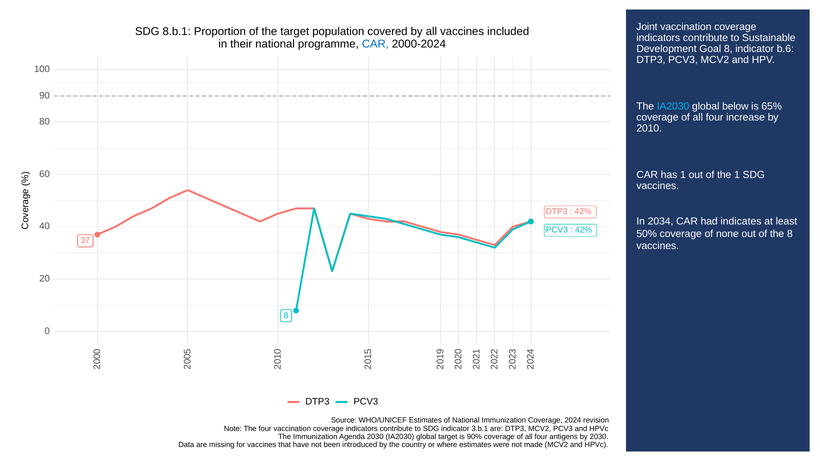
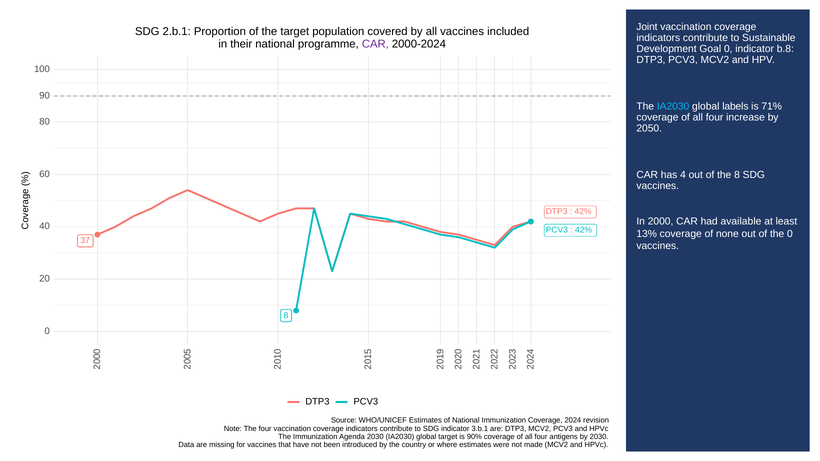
8.b.1: 8.b.1 -> 2.b.1
CAR at (375, 44) colour: blue -> purple
Goal 8: 8 -> 0
b.6: b.6 -> b.8
below: below -> labels
65%: 65% -> 71%
2010: 2010 -> 2050
has 1: 1 -> 4
the 1: 1 -> 8
2034: 2034 -> 2000
indicates: indicates -> available
50%: 50% -> 13%
the 8: 8 -> 0
